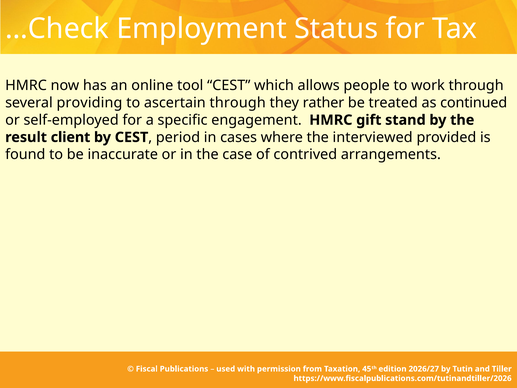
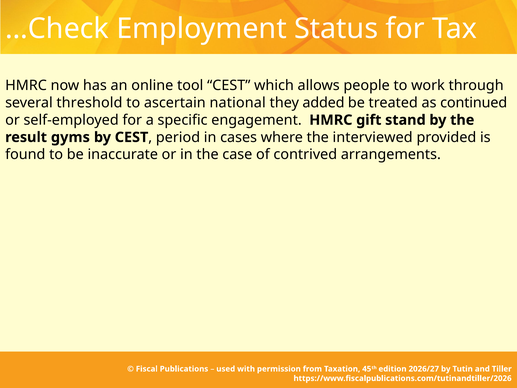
providing: providing -> threshold
ascertain through: through -> national
rather: rather -> added
client: client -> gyms
